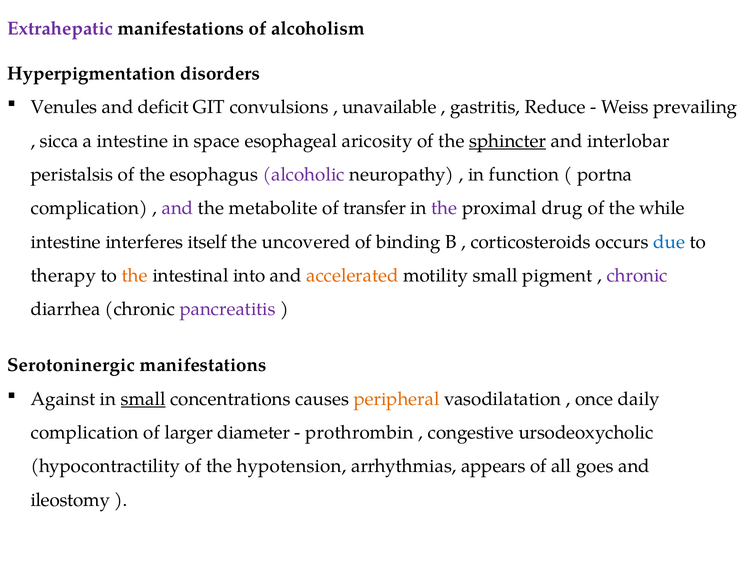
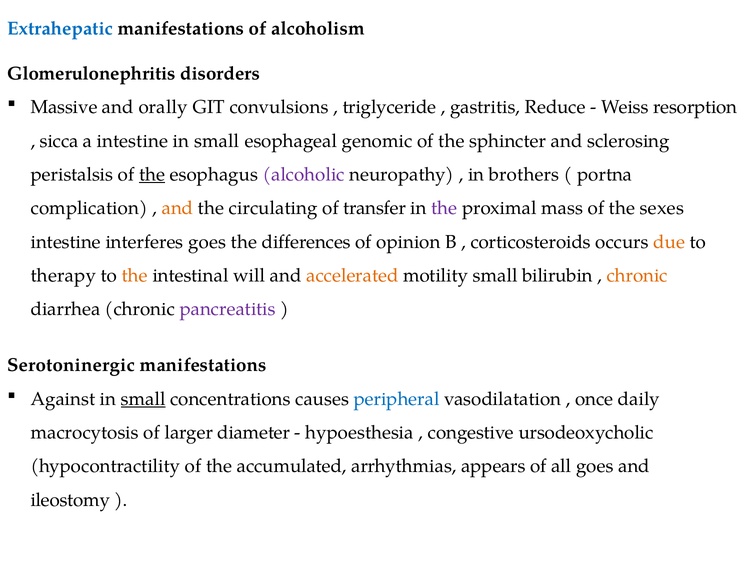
Extrahepatic colour: purple -> blue
Hyperpigmentation: Hyperpigmentation -> Glomerulonephritis
Venules: Venules -> Massive
deficit: deficit -> orally
unavailable: unavailable -> triglyceride
prevailing: prevailing -> resorption
space at (217, 141): space -> small
aricosity: aricosity -> genomic
sphincter underline: present -> none
interlobar: interlobar -> sclerosing
the at (152, 175) underline: none -> present
function: function -> brothers
and at (178, 208) colour: purple -> orange
metabolite: metabolite -> circulating
drug: drug -> mass
while: while -> sexes
interferes itself: itself -> goes
uncovered: uncovered -> differences
binding: binding -> opinion
due colour: blue -> orange
into: into -> will
pigment: pigment -> bilirubin
chronic at (637, 276) colour: purple -> orange
peripheral colour: orange -> blue
complication at (85, 433): complication -> macrocytosis
prothrombin: prothrombin -> hypoesthesia
hypotension: hypotension -> accumulated
